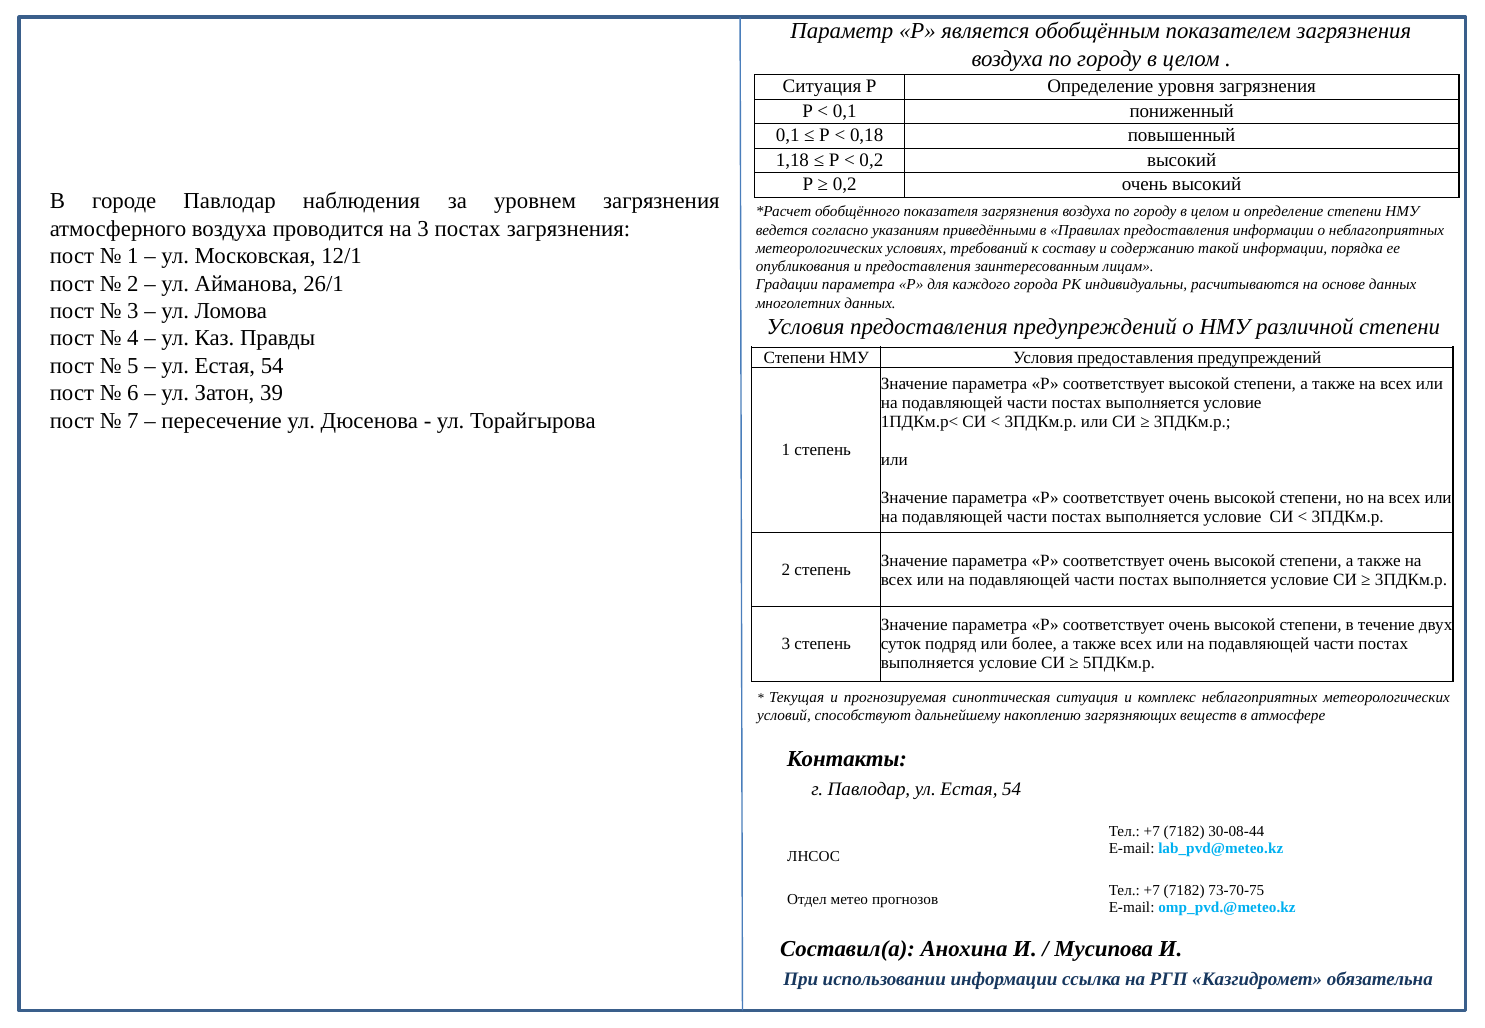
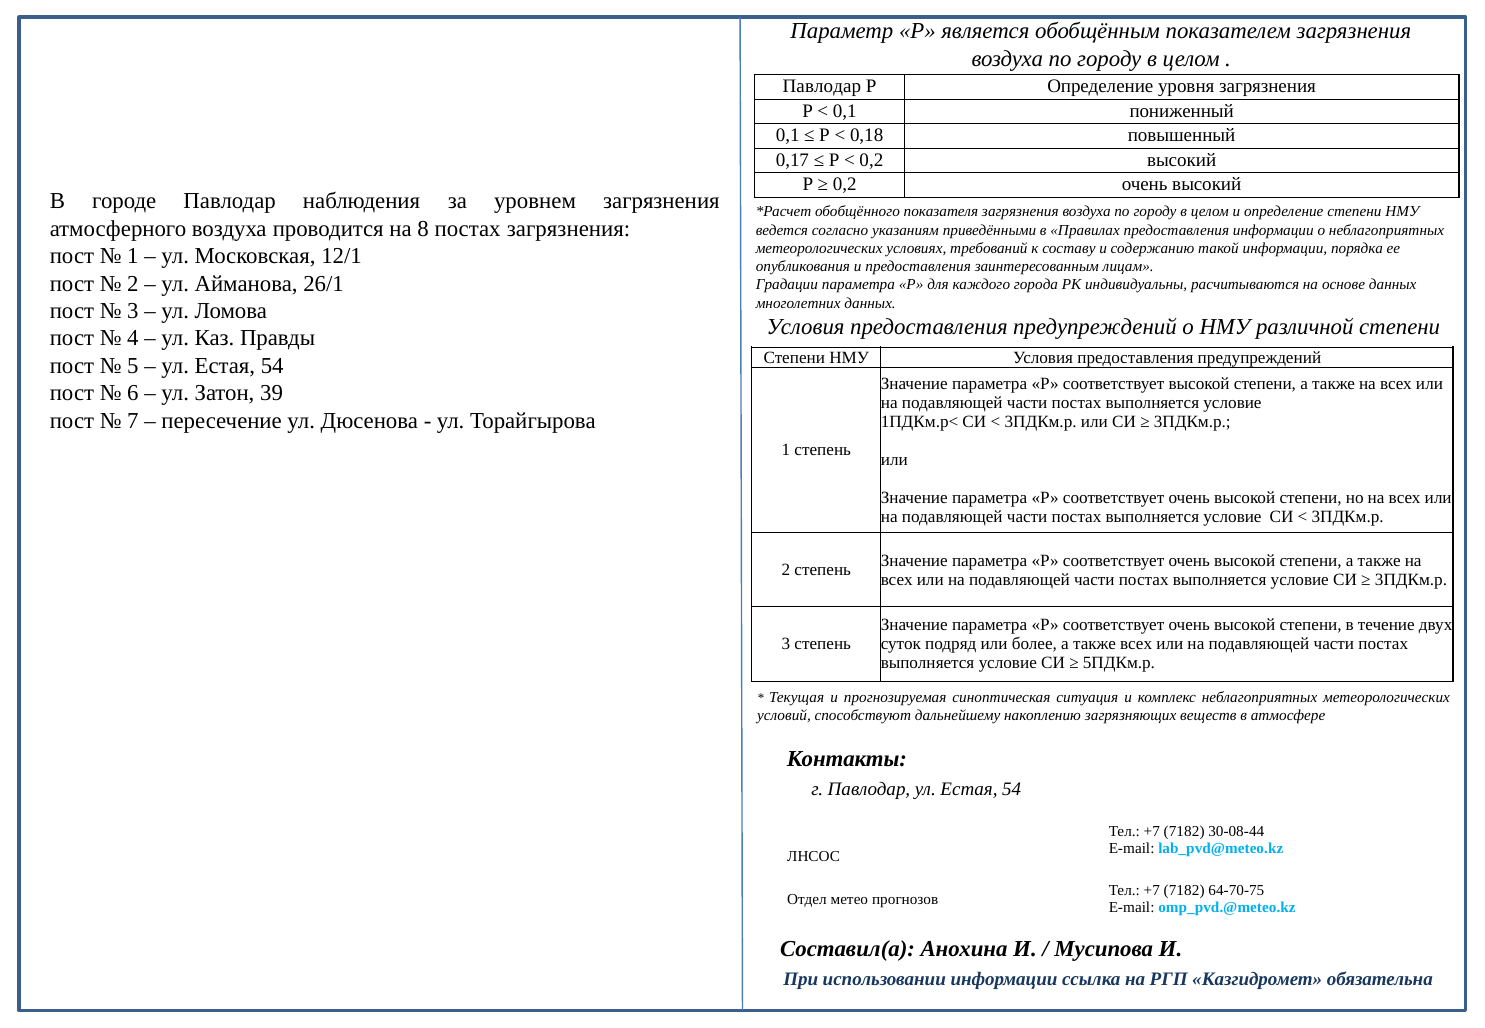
Ситуация at (822, 87): Ситуация -> Павлодар
1,18: 1,18 -> 0,17
на 3: 3 -> 8
73-70-75: 73-70-75 -> 64-70-75
